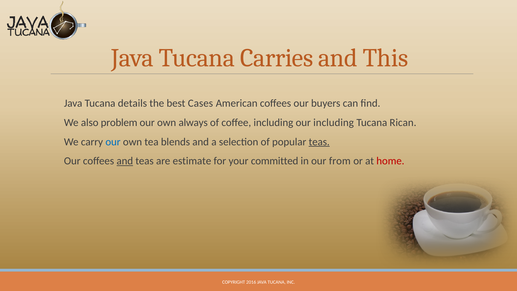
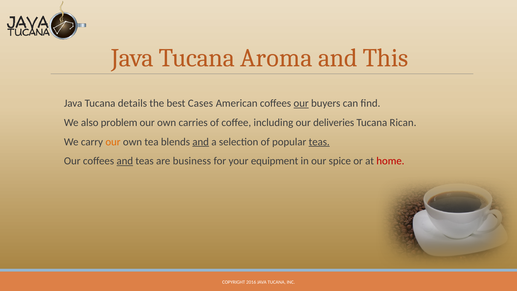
Carries: Carries -> Aroma
our at (301, 103) underline: none -> present
always: always -> carries
our including: including -> deliveries
our at (113, 142) colour: blue -> orange
and at (201, 142) underline: none -> present
estimate: estimate -> business
committed: committed -> equipment
from: from -> spice
